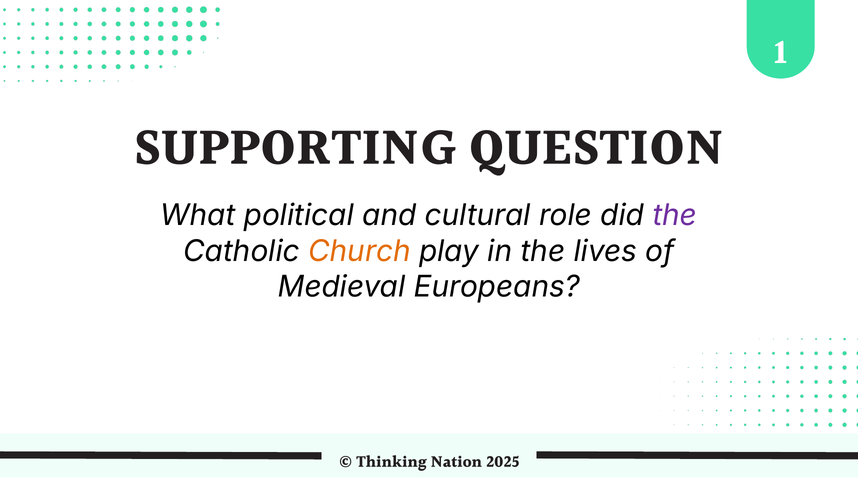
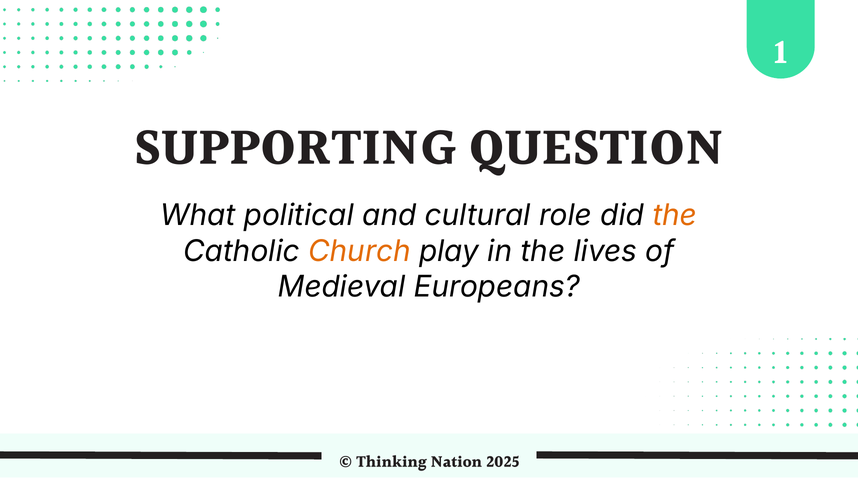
the at (675, 215) colour: purple -> orange
